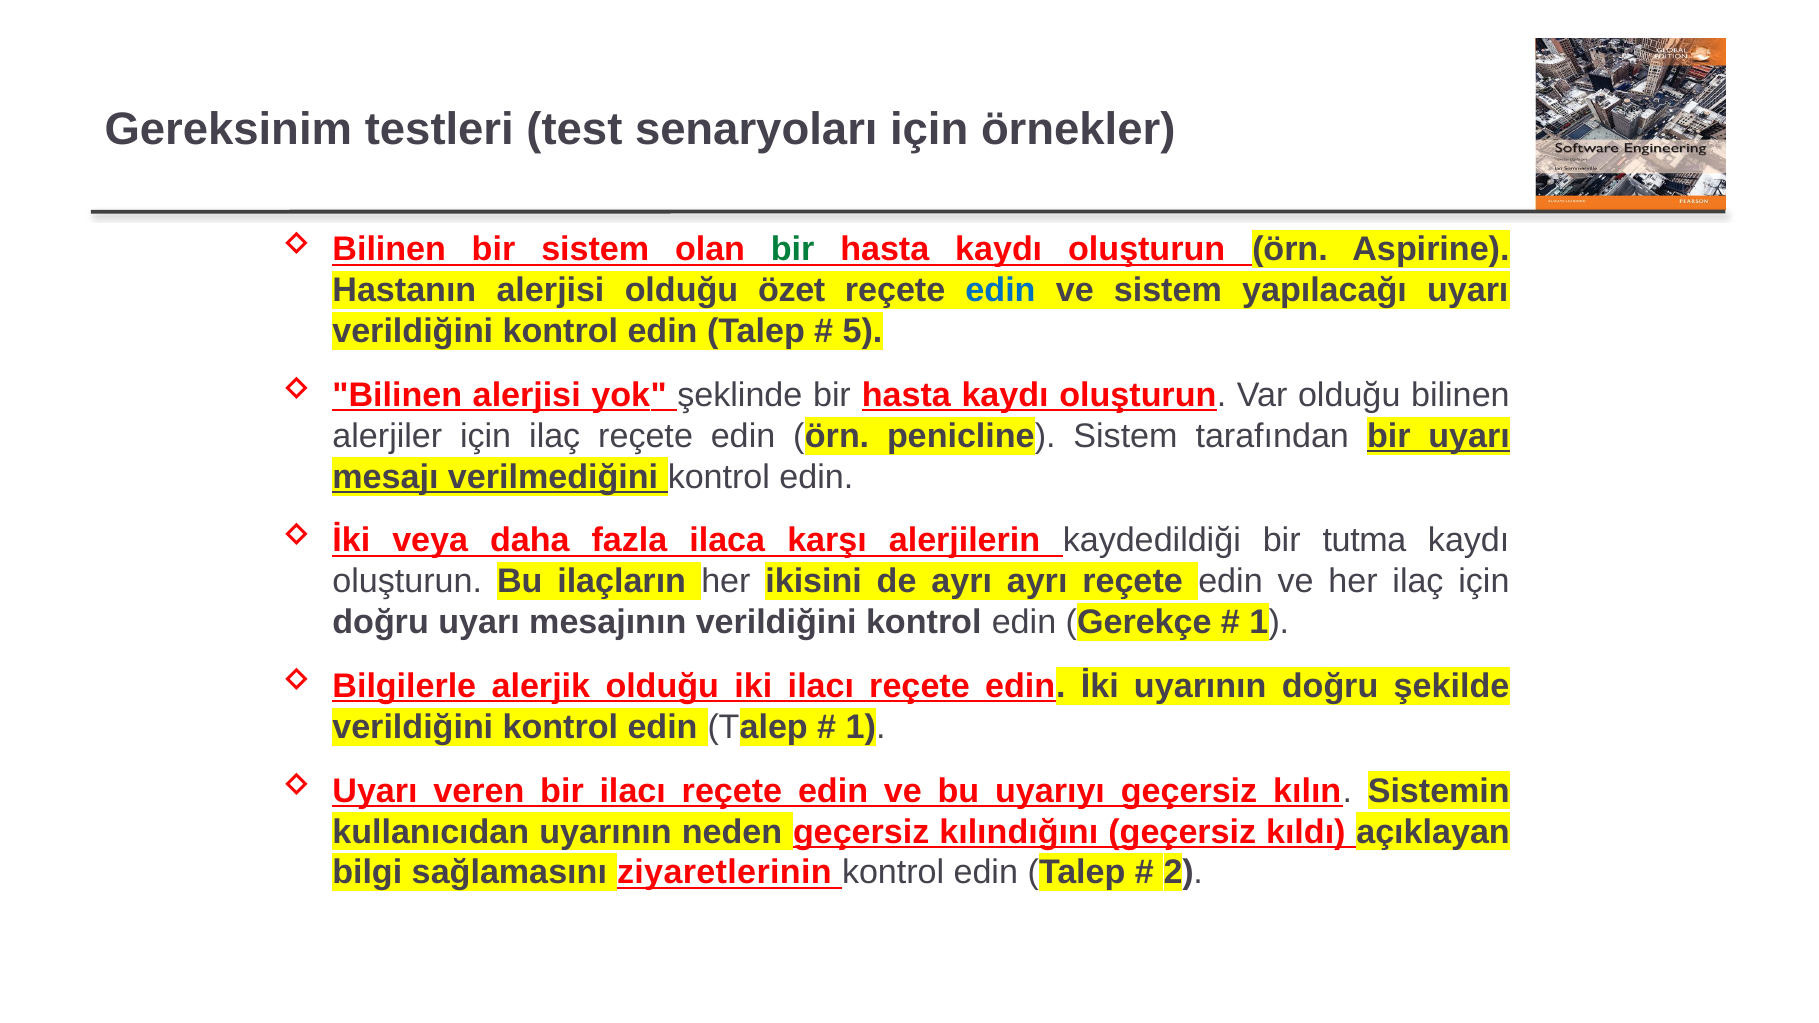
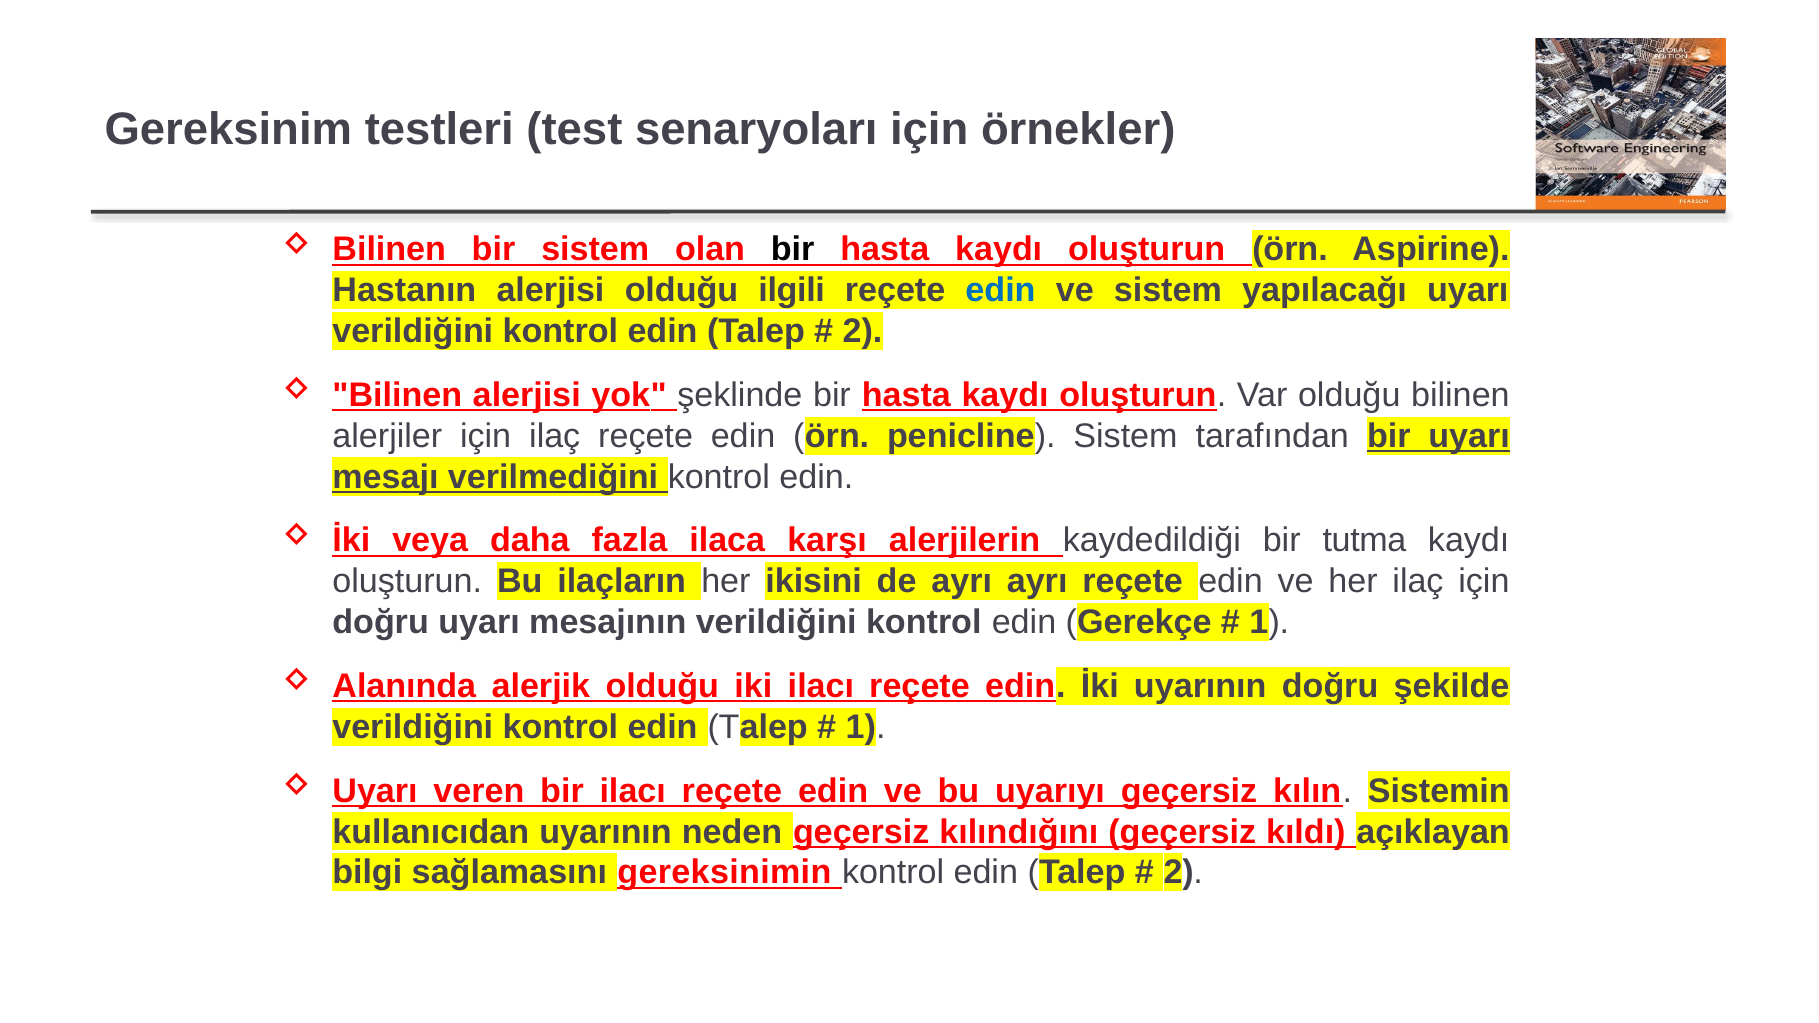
bir at (793, 250) colour: green -> black
özet: özet -> ilgili
5 at (862, 332): 5 -> 2
Bilgilerle: Bilgilerle -> Alanında
ziyaretlerinin: ziyaretlerinin -> gereksinimin
